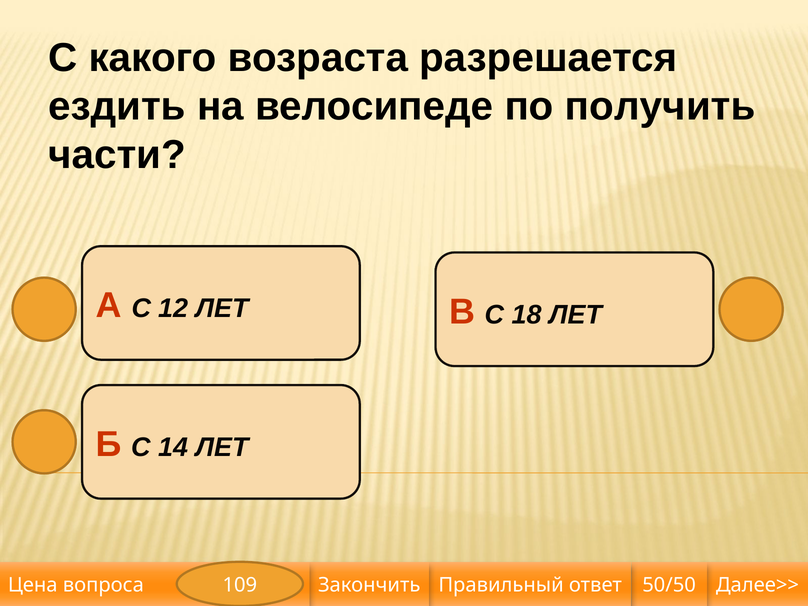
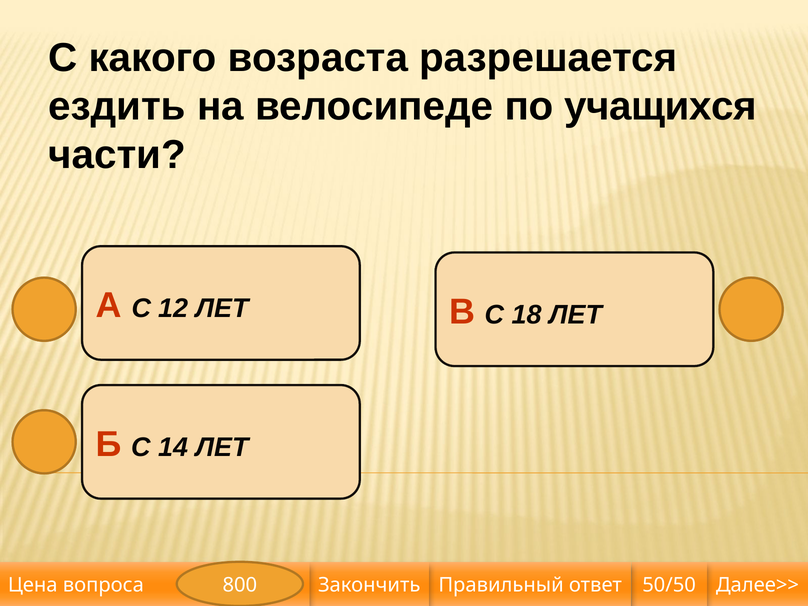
получить: получить -> учащихся
109: 109 -> 800
